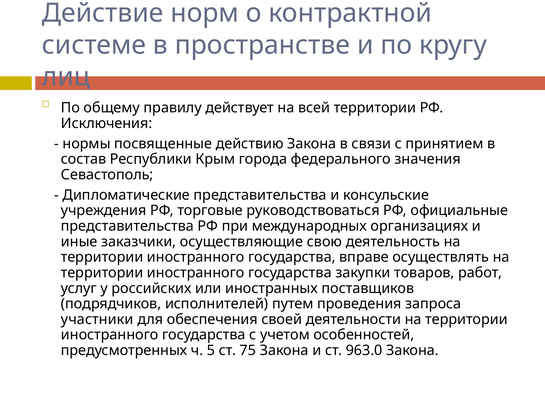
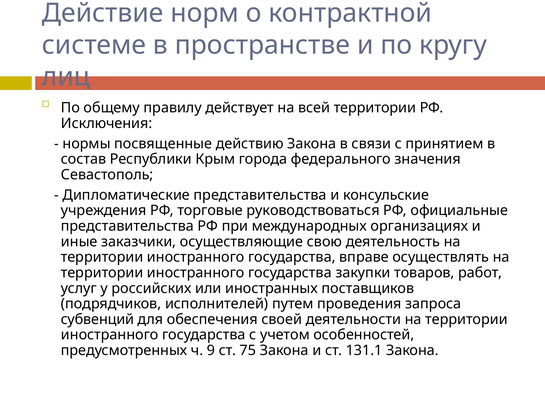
участники: участники -> субвенций
5: 5 -> 9
963.0: 963.0 -> 131.1
